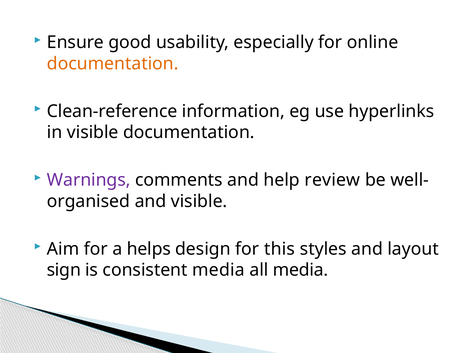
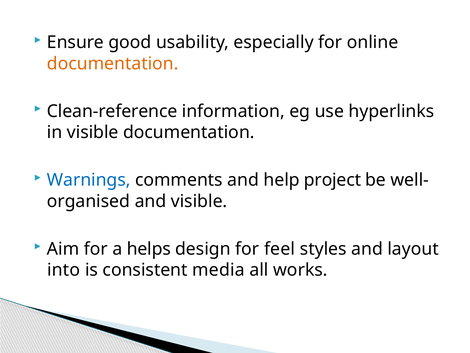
Warnings colour: purple -> blue
review: review -> project
this: this -> feel
sign: sign -> into
all media: media -> works
